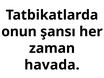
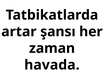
onun: onun -> artar
